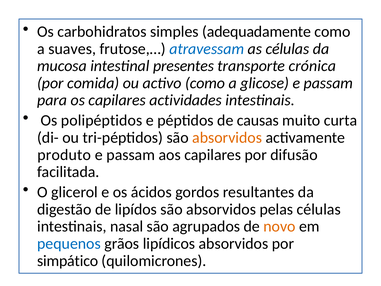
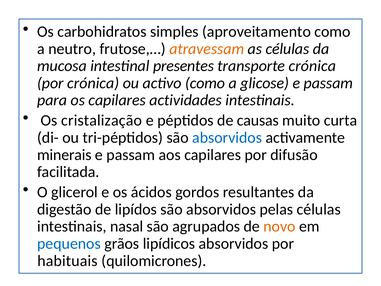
adequadamente: adequadamente -> aproveitamento
suaves: suaves -> neutro
atravessam colour: blue -> orange
por comida: comida -> crónica
polipéptidos: polipéptidos -> cristalização
absorvidos at (227, 138) colour: orange -> blue
produto: produto -> minerais
simpático: simpático -> habituais
